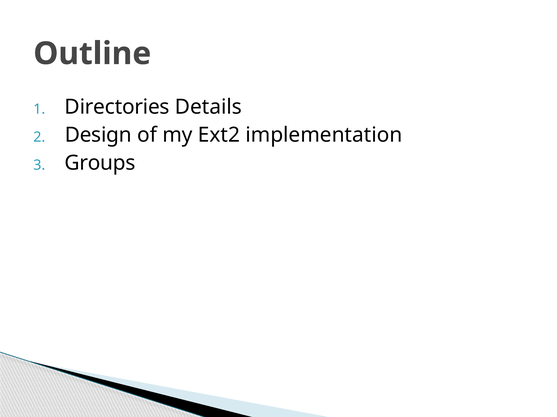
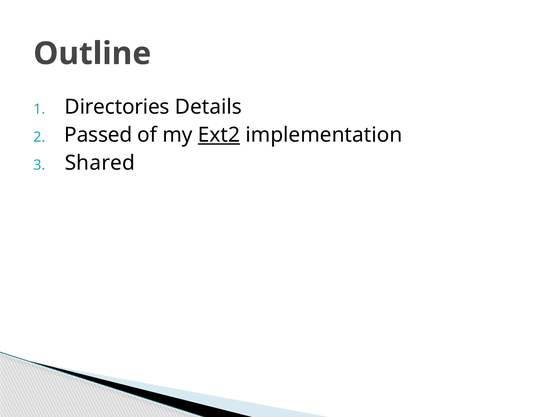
Design: Design -> Passed
Ext2 underline: none -> present
Groups: Groups -> Shared
